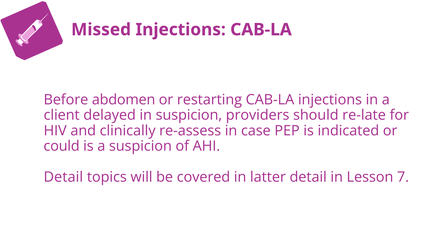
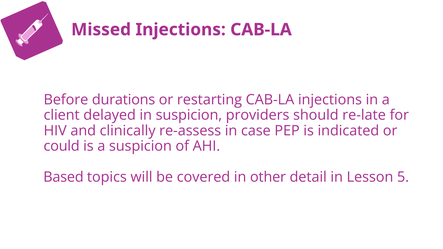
abdomen: abdomen -> durations
Detail at (63, 177): Detail -> Based
latter: latter -> other
7: 7 -> 5
